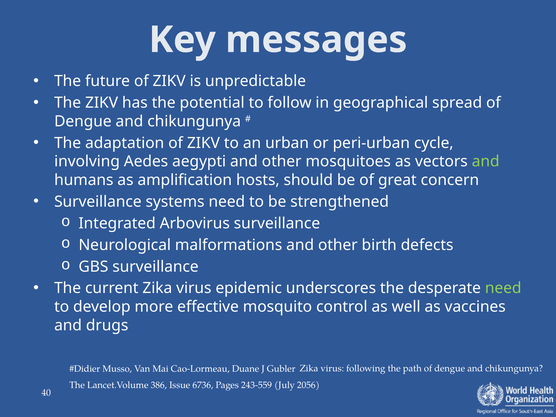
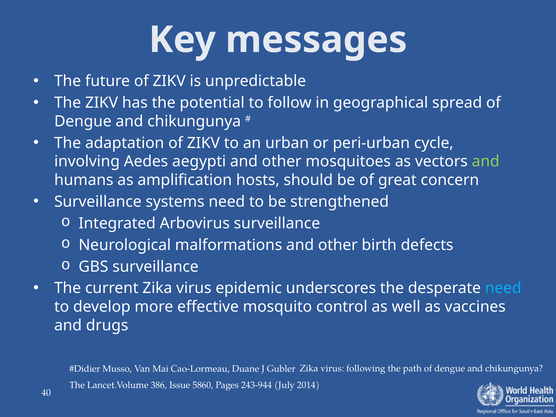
need at (503, 288) colour: light green -> light blue
6736: 6736 -> 5860
243-559: 243-559 -> 243-944
2056: 2056 -> 2014
